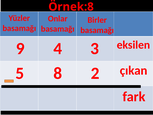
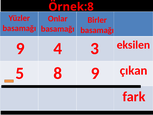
8 2: 2 -> 9
